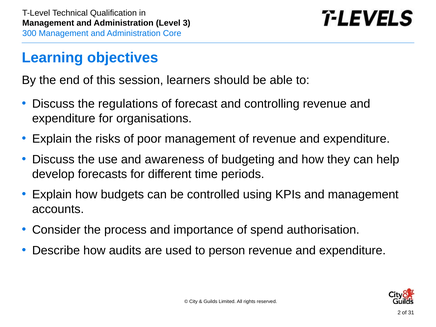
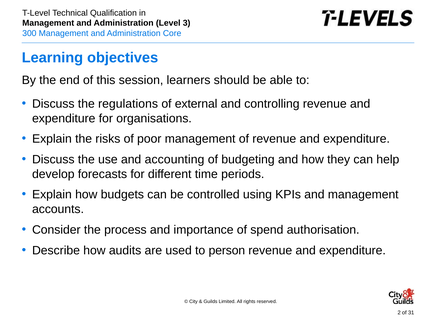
forecast: forecast -> external
awareness: awareness -> accounting
